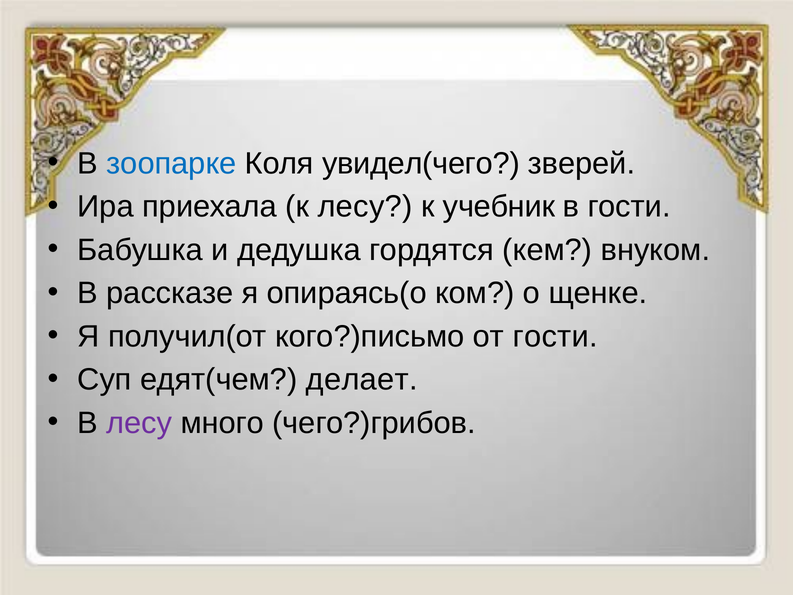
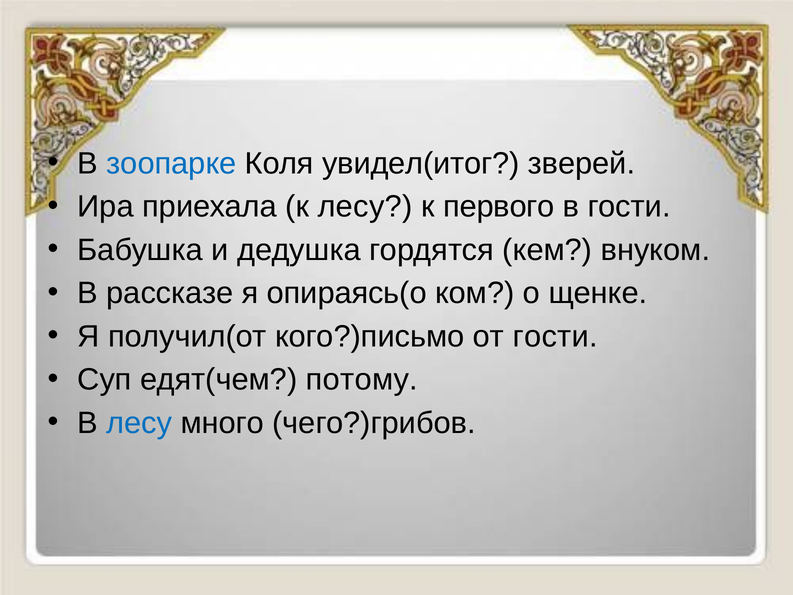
увидел(чего: увидел(чего -> увидел(итог
учебник: учебник -> первого
делает: делает -> потому
лесу at (139, 423) colour: purple -> blue
